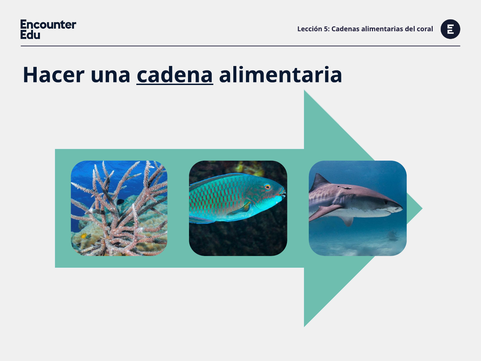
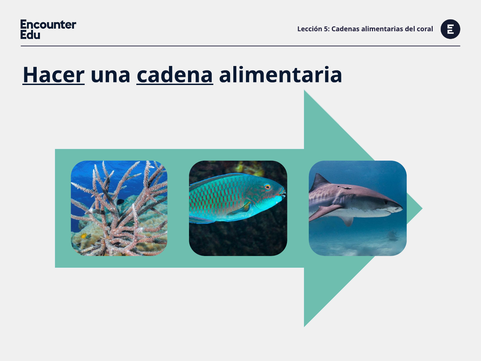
Hacer underline: none -> present
